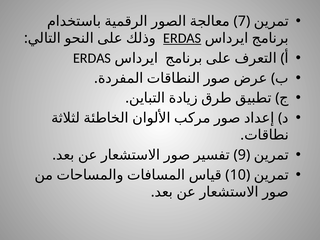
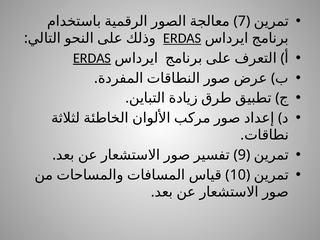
ERDAS at (92, 58) underline: none -> present
